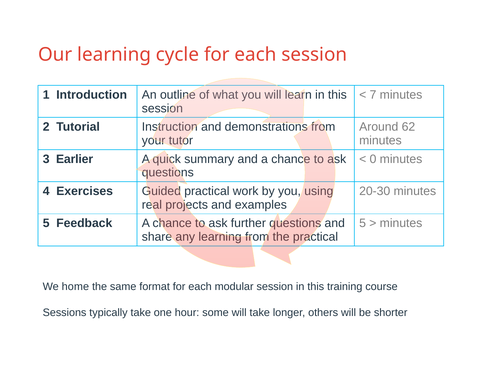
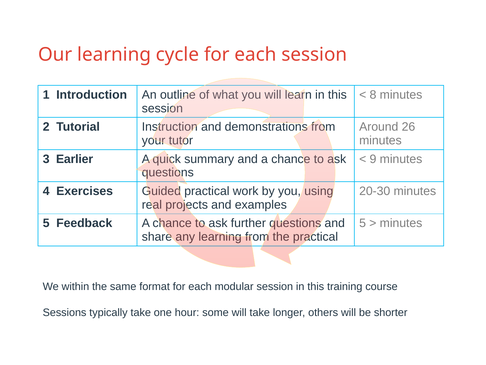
7: 7 -> 8
62: 62 -> 26
0: 0 -> 9
home: home -> within
